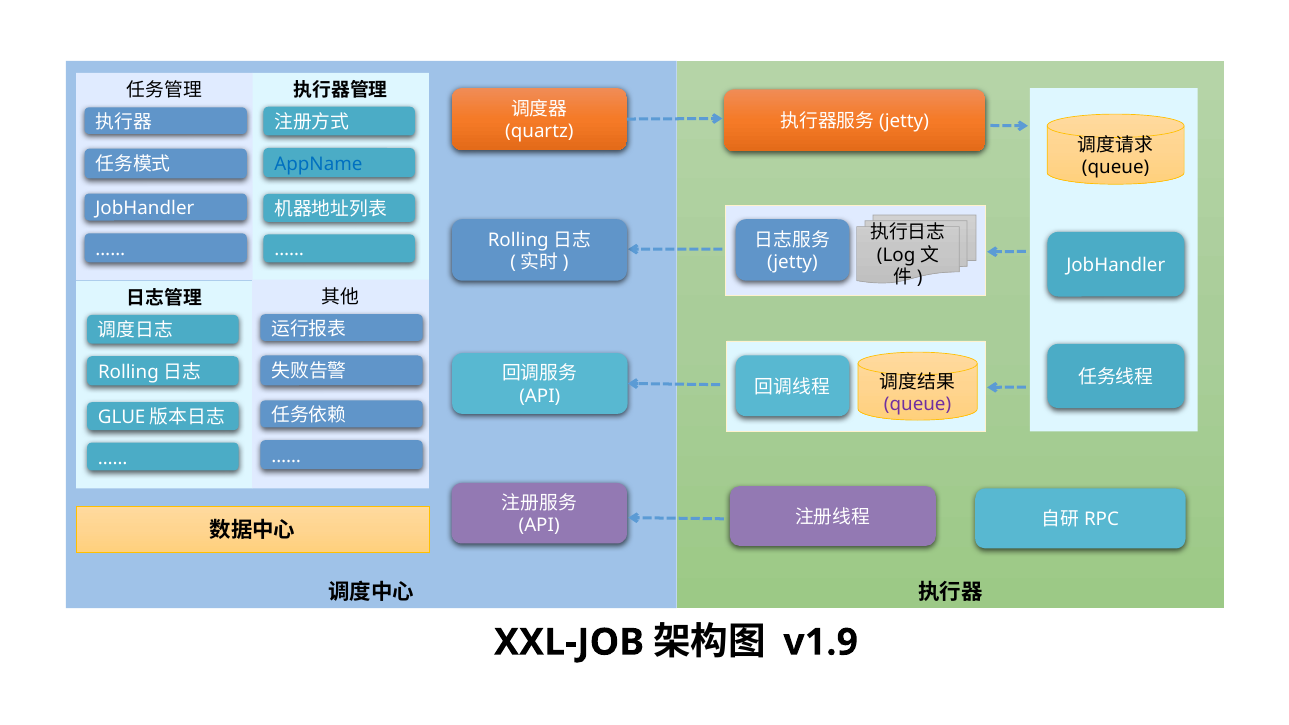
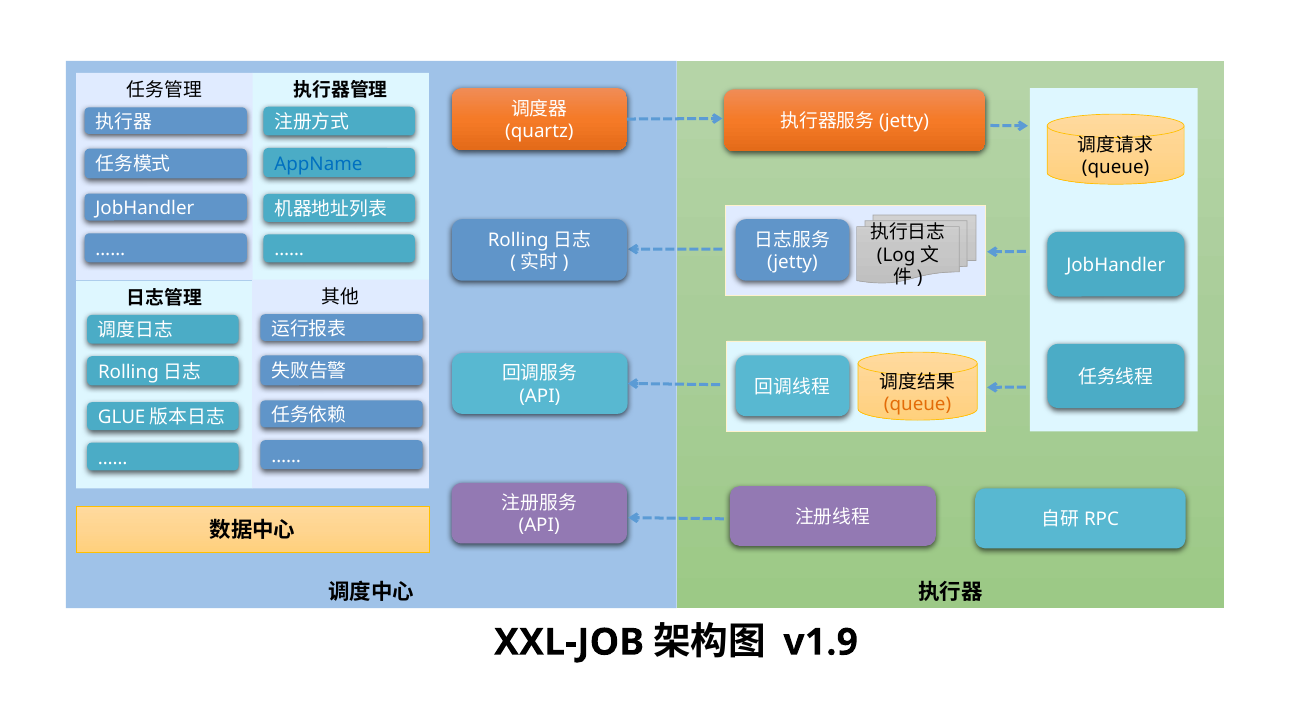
queue at (918, 404) colour: purple -> orange
